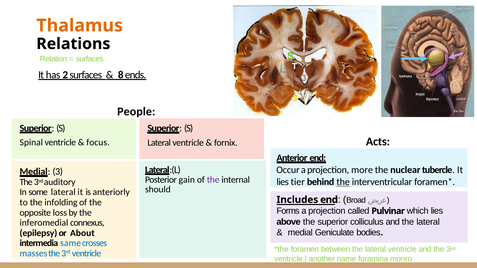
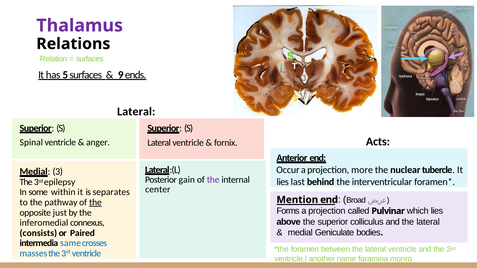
Thalamus colour: orange -> purple
2: 2 -> 5
8: 8 -> 9
People at (136, 112): People -> Lateral
focus: focus -> anger
tier: tier -> last
the at (343, 182) underline: present -> none
auditory: auditory -> epilepsy
should: should -> center
some lateral: lateral -> within
is anteriorly: anteriorly -> separates
Includes: Includes -> Mention
infolding: infolding -> pathway
the at (95, 203) underline: none -> present
loss: loss -> just
epilepsy: epilepsy -> consists
About: About -> Paired
